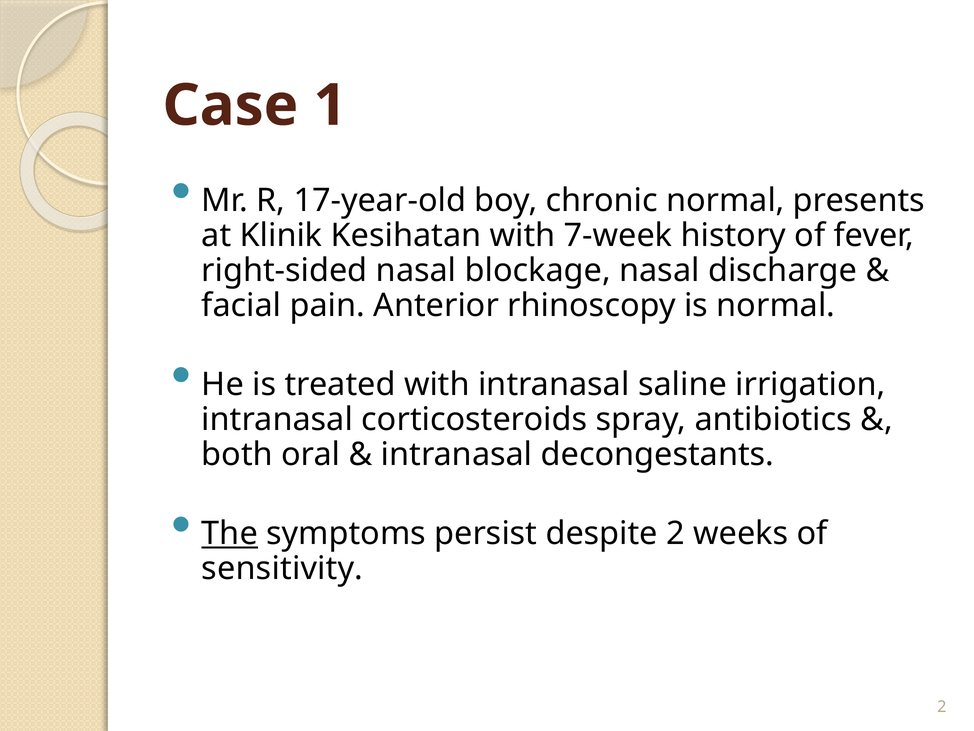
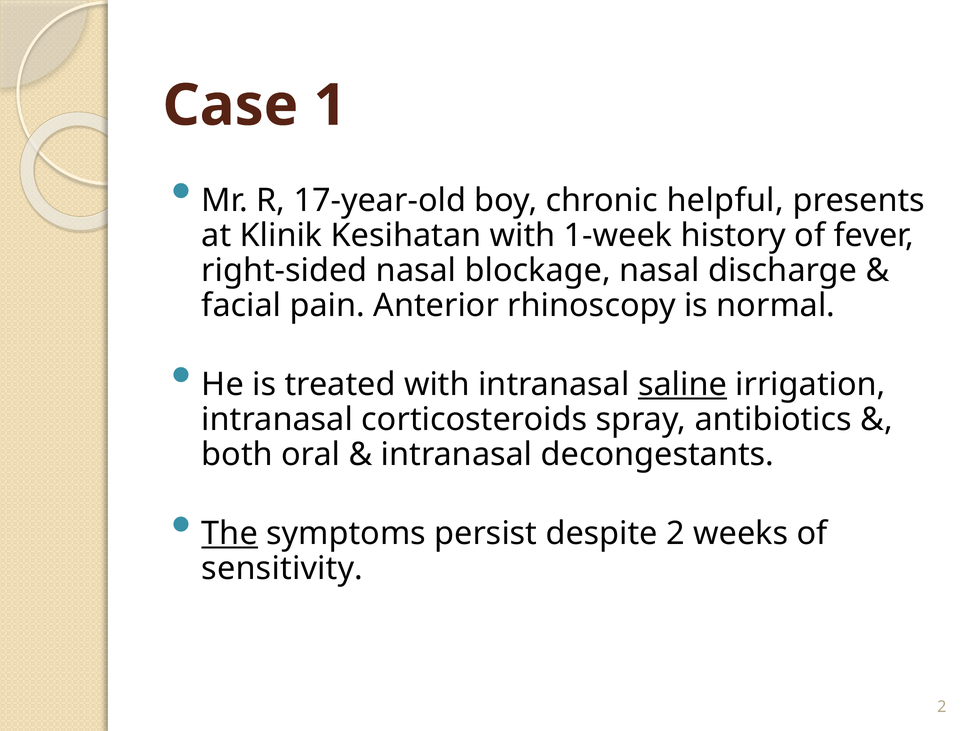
chronic normal: normal -> helpful
7-week: 7-week -> 1-week
saline underline: none -> present
